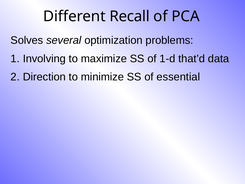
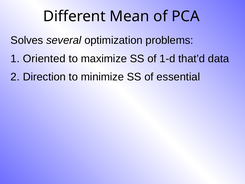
Recall: Recall -> Mean
Involving: Involving -> Oriented
